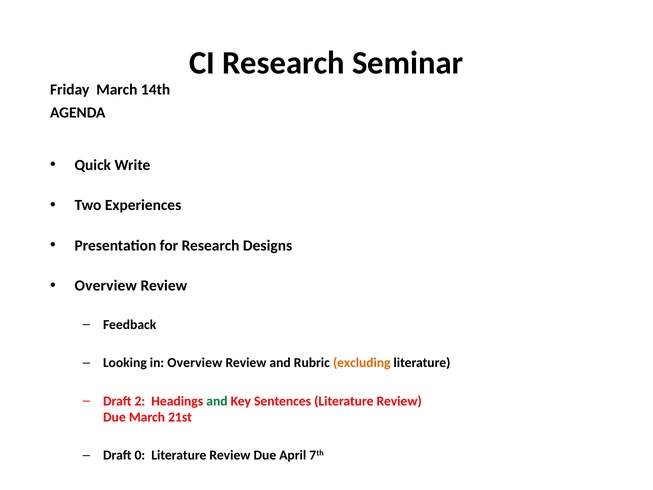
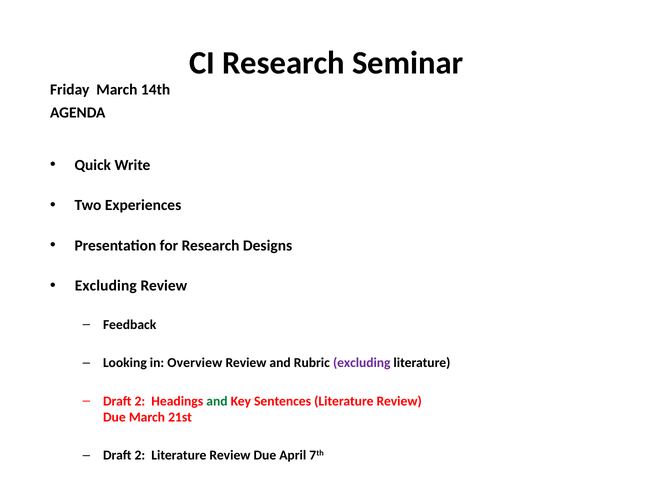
Overview at (106, 286): Overview -> Excluding
excluding at (362, 363) colour: orange -> purple
0 at (140, 455): 0 -> 2
